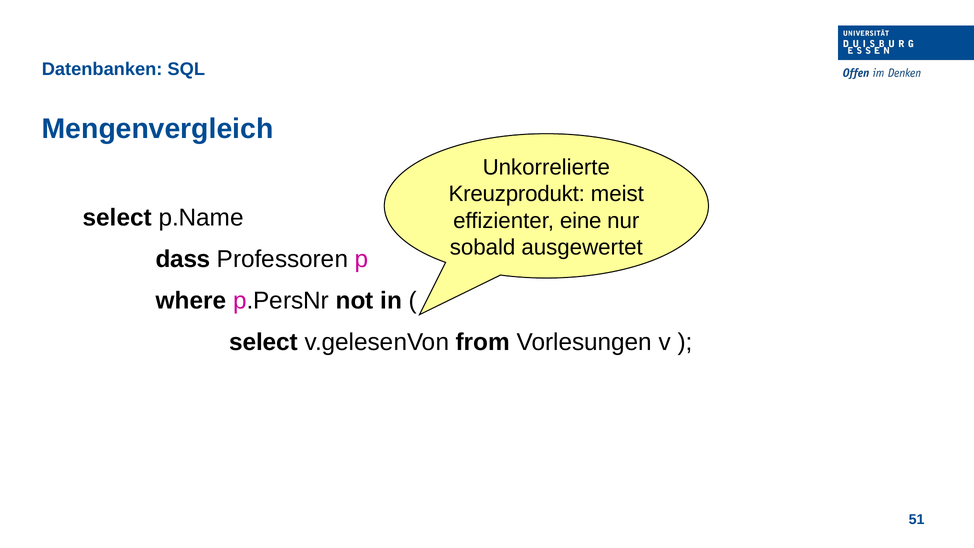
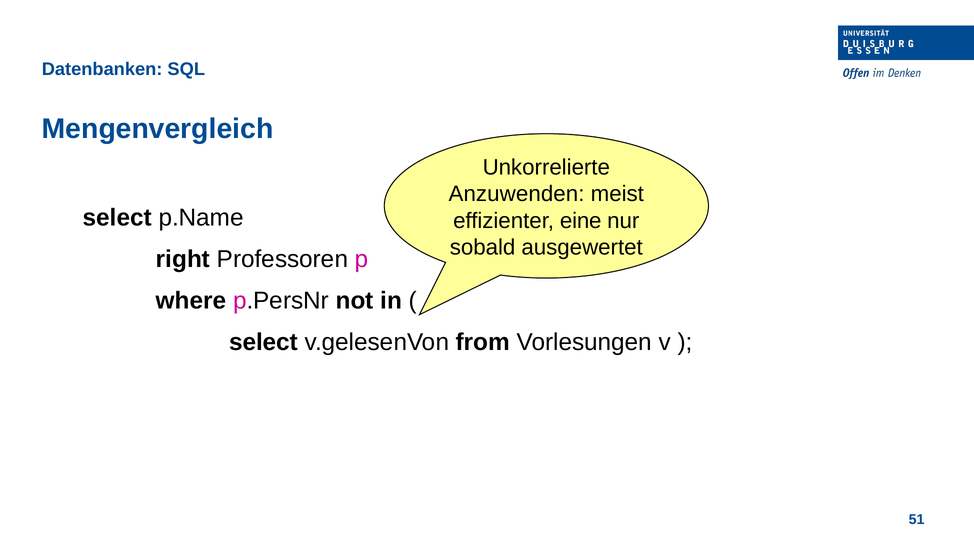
Kreuzprodukt: Kreuzprodukt -> Anzuwenden
dass: dass -> right
